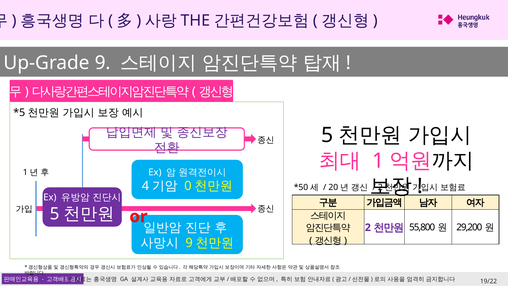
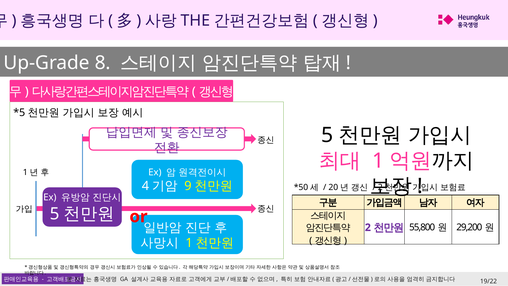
Up-Grade 9: 9 -> 8
0: 0 -> 9
9 at (189, 243): 9 -> 1
